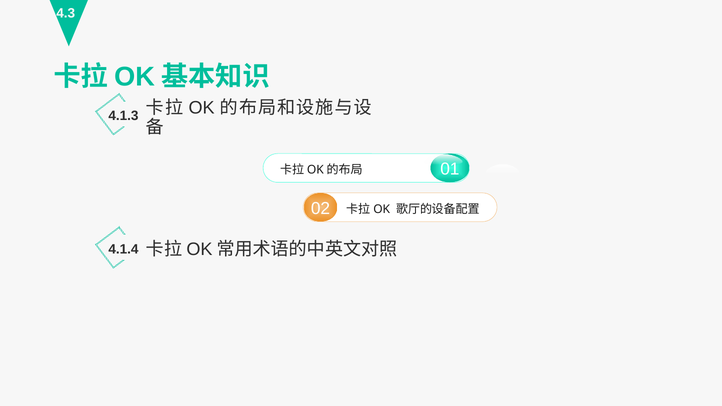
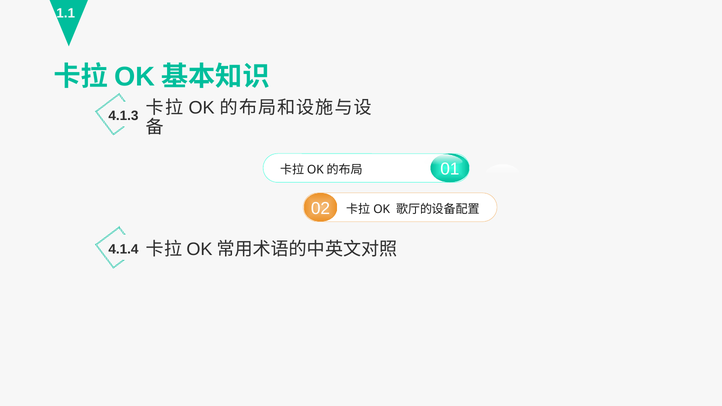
4.3: 4.3 -> 1.1
